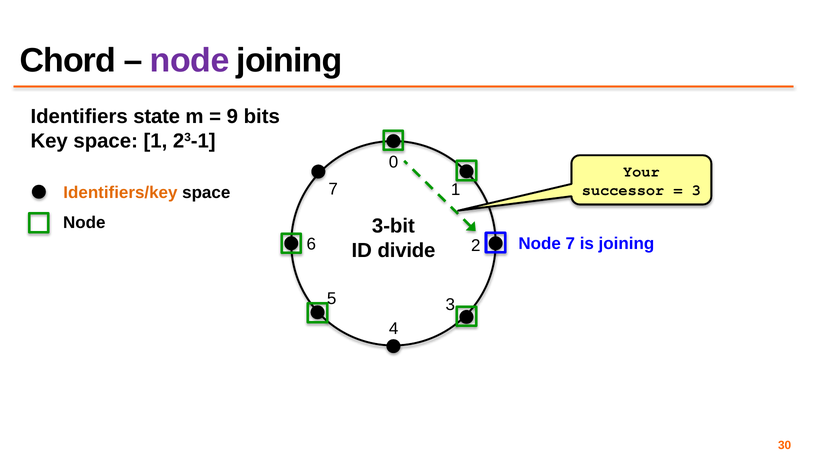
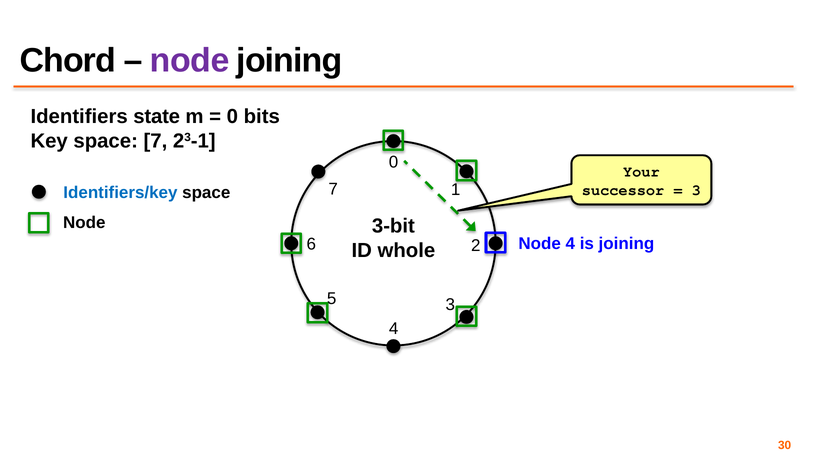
9 at (232, 116): 9 -> 0
space 1: 1 -> 7
Identifiers/key colour: orange -> blue
Node 7: 7 -> 4
divide: divide -> whole
